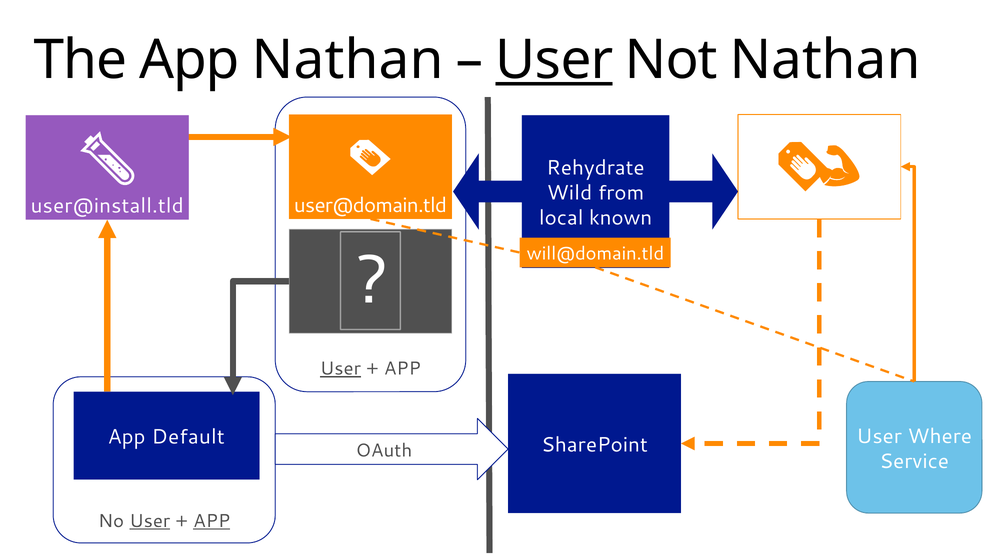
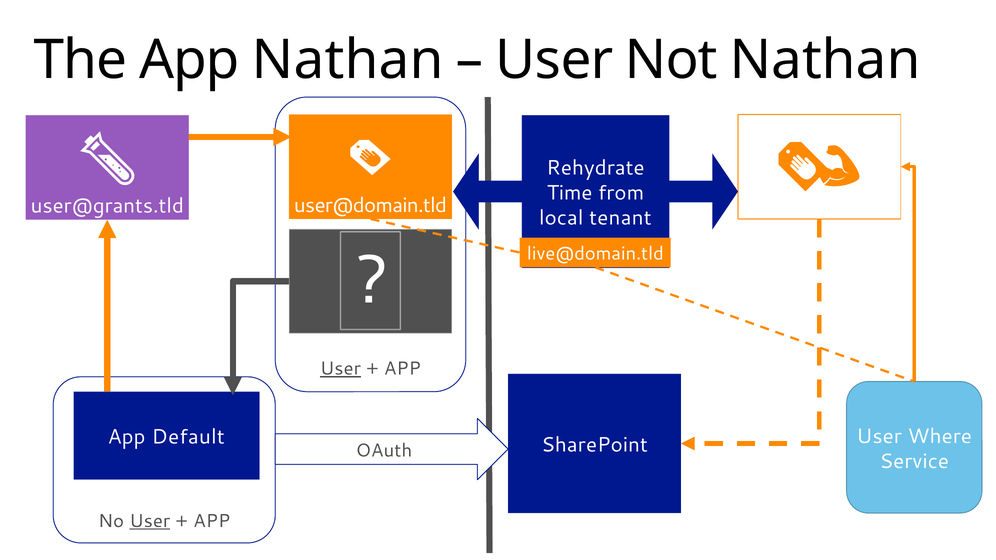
User at (554, 60) underline: present -> none
Wild: Wild -> Time
user@install.tld: user@install.tld -> user@grants.tld
known: known -> tenant
will@domain.tld: will@domain.tld -> live@domain.tld
APP at (212, 521) underline: present -> none
